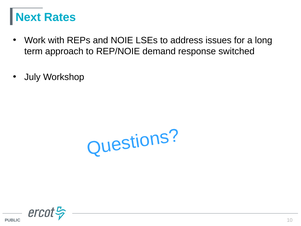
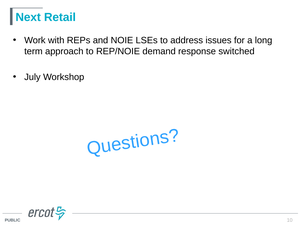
Rates: Rates -> Retail
